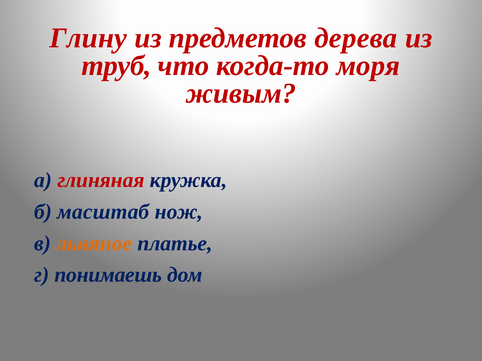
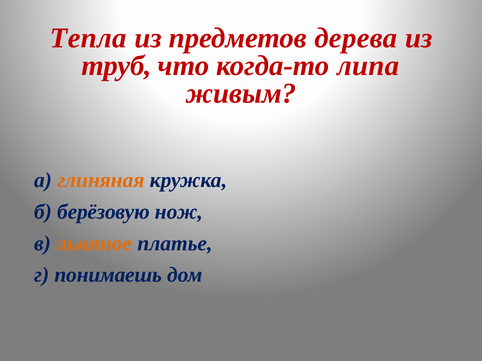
Глину: Глину -> Тепла
моря: моря -> липа
глиняная colour: red -> orange
масштаб: масштаб -> берёзовую
